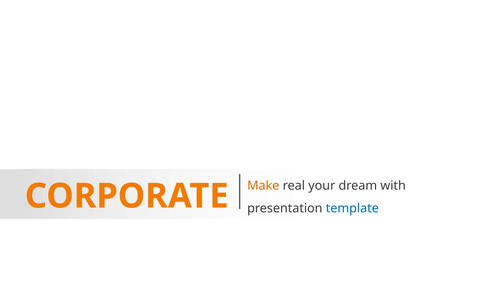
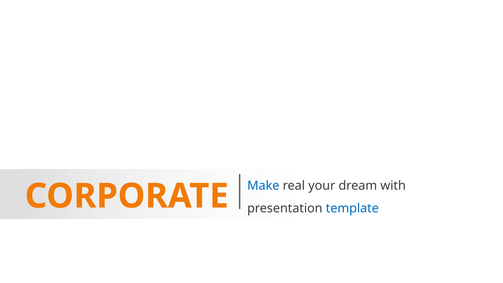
Make colour: orange -> blue
